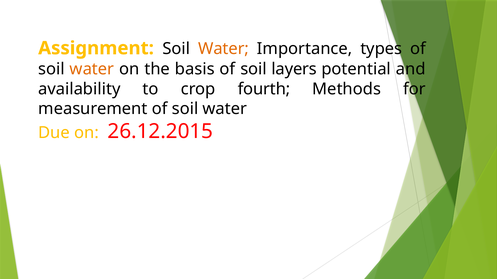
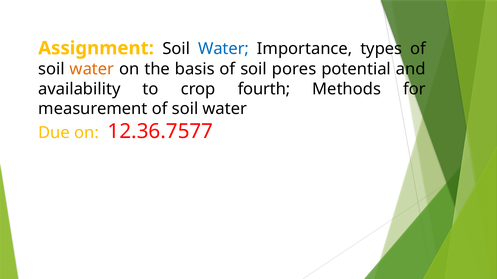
Water at (224, 49) colour: orange -> blue
layers: layers -> pores
26.12.2015: 26.12.2015 -> 12.36.7577
